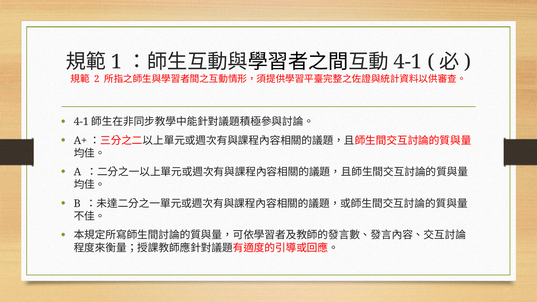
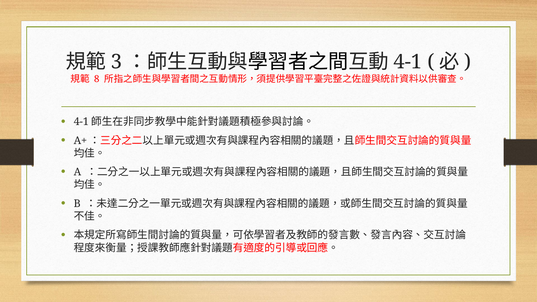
1: 1 -> 3
2: 2 -> 8
